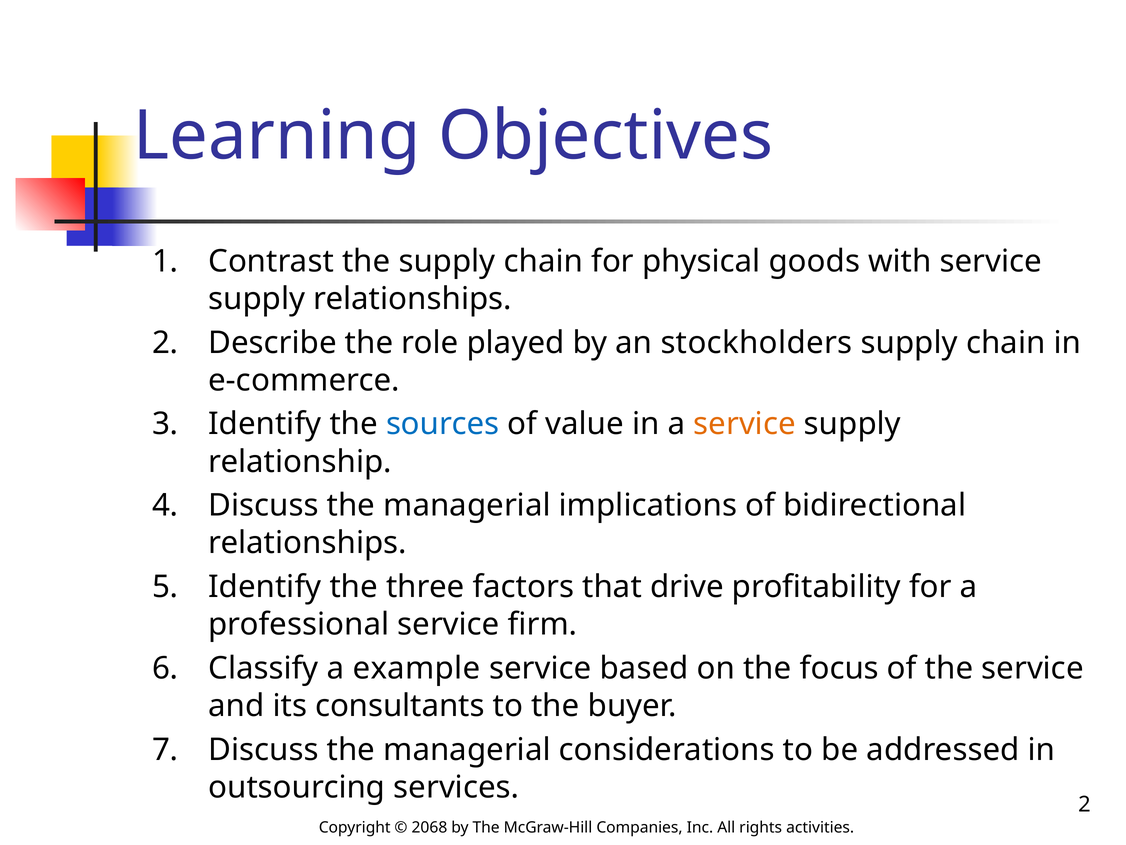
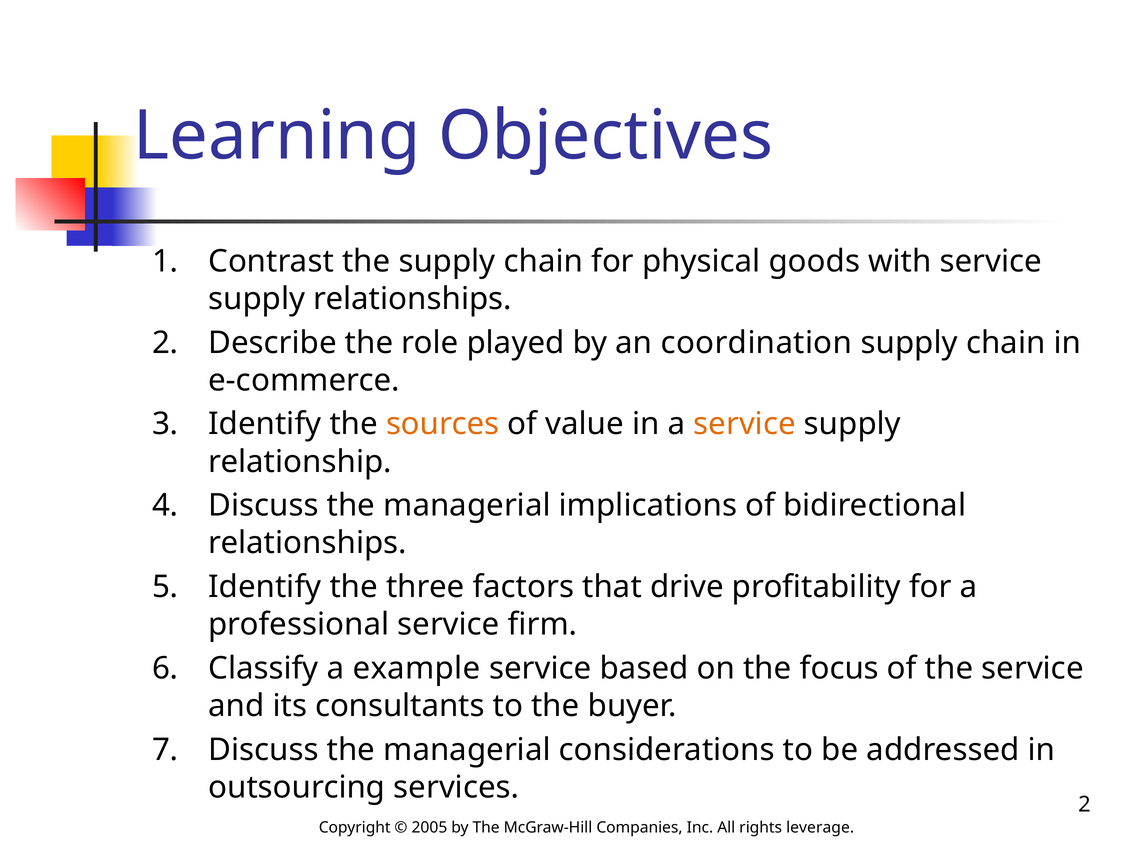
stockholders: stockholders -> coordination
sources colour: blue -> orange
2068: 2068 -> 2005
activities: activities -> leverage
